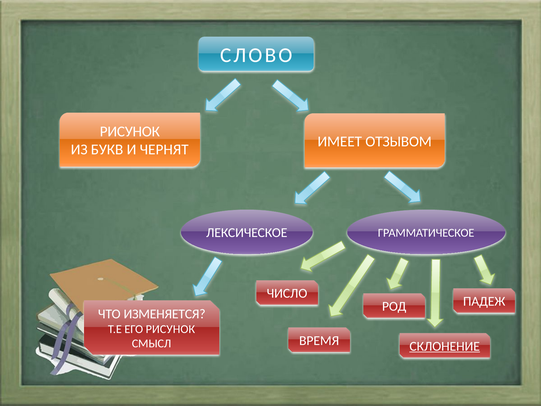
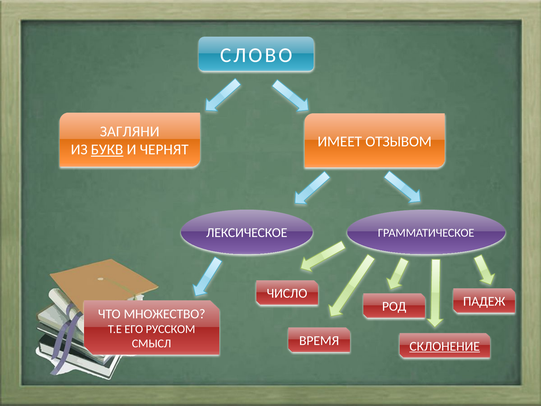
РИСУНОК at (130, 132): РИСУНОК -> ЗАГЛЯНИ
БУКВ underline: none -> present
ИЗМЕНЯЕТСЯ: ИЗМЕНЯЕТСЯ -> МНОЖЕСТВО
ЕГО РИСУНОК: РИСУНОК -> РУССКОМ
